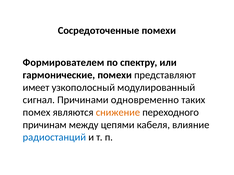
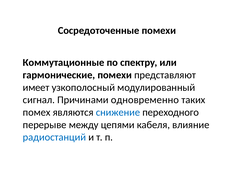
Формирователем: Формирователем -> Коммутационные
снижение colour: orange -> blue
причинам: причинам -> перерыве
